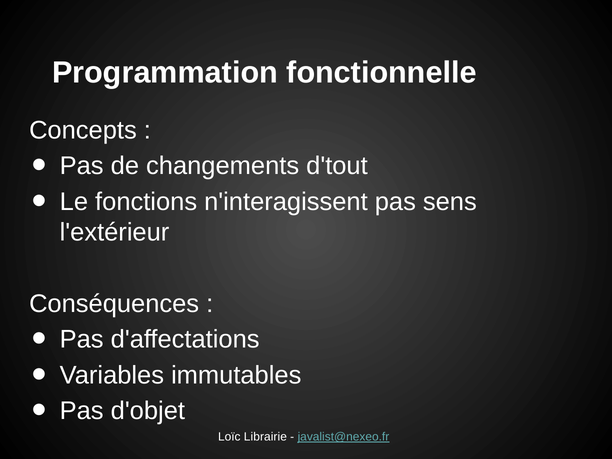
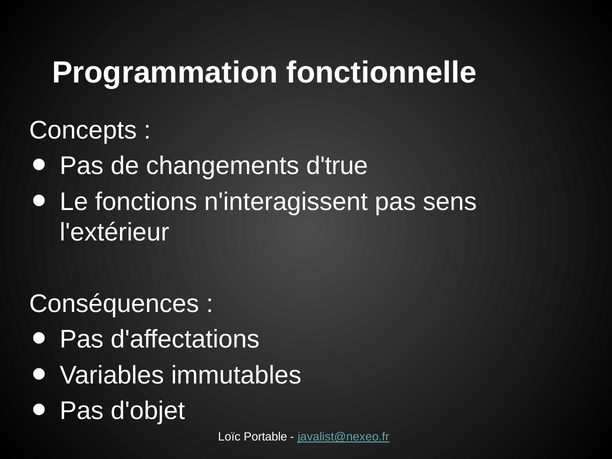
d'tout: d'tout -> d'true
Librairie: Librairie -> Portable
